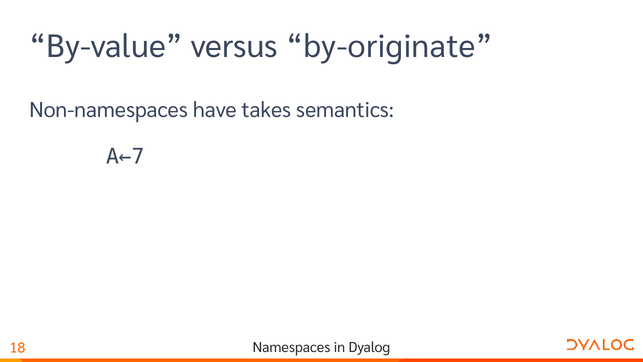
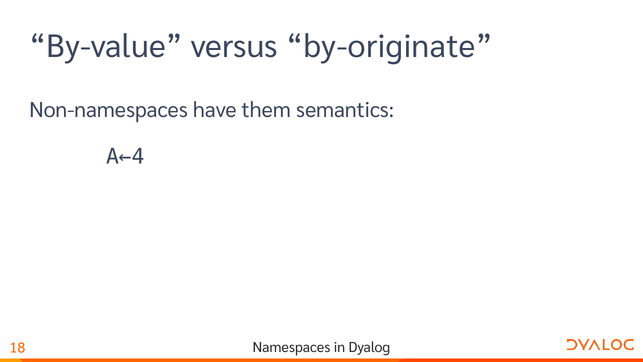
takes: takes -> them
A←7: A←7 -> A←4
